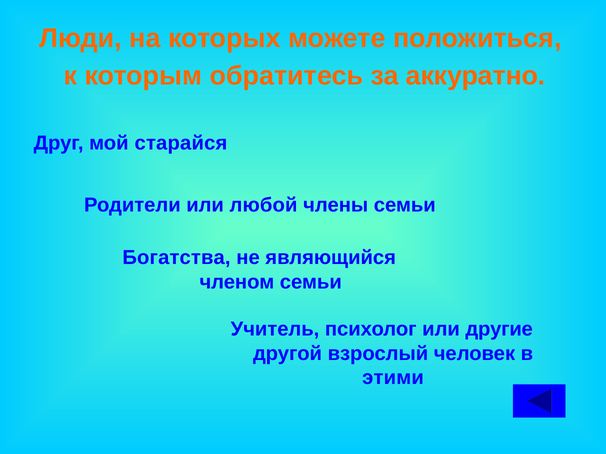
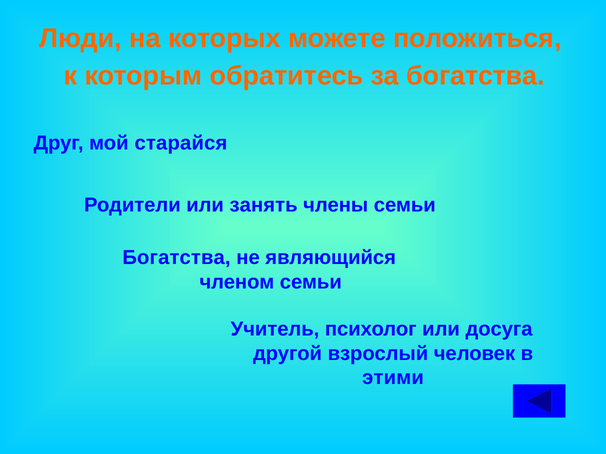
за аккуратно: аккуратно -> богатства
любой: любой -> занять
другие: другие -> досуга
